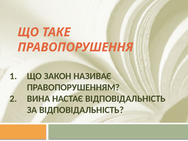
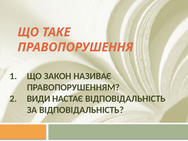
ВИНА: ВИНА -> ВИДИ
